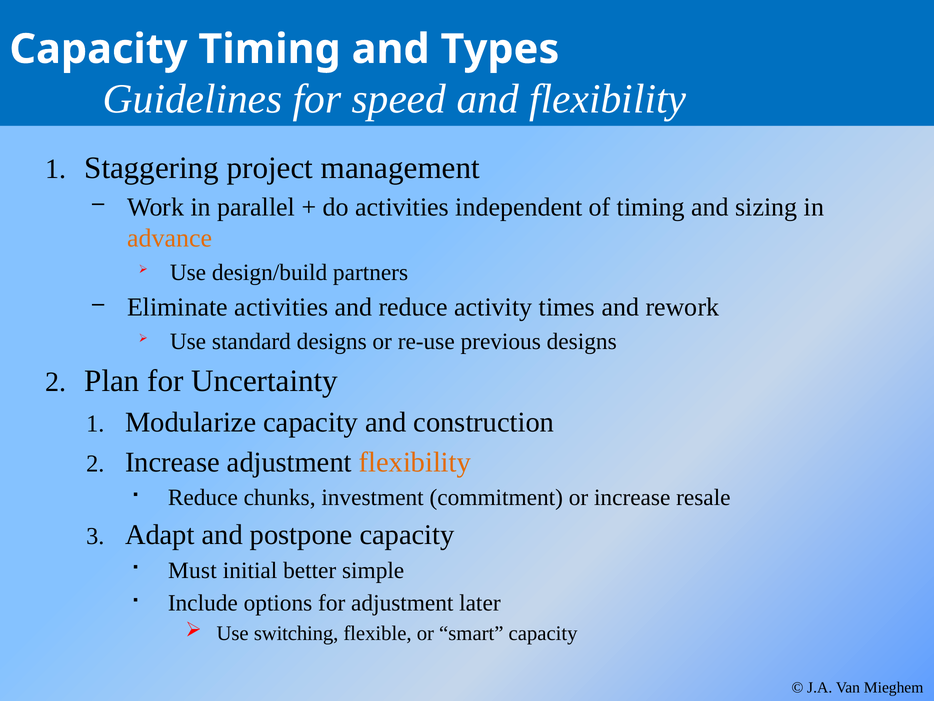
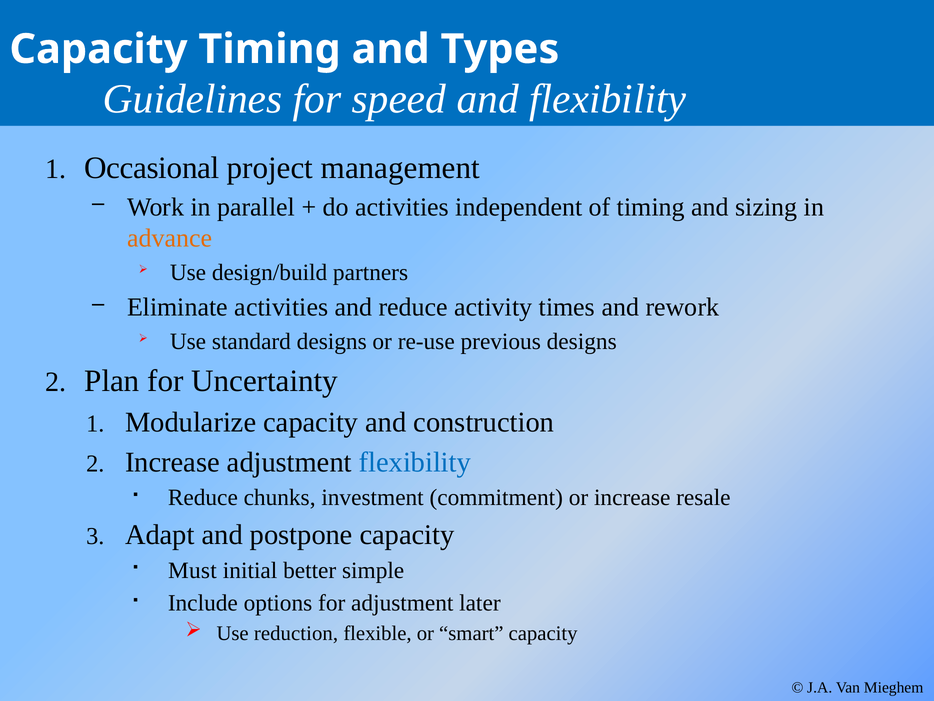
Staggering: Staggering -> Occasional
flexibility at (415, 462) colour: orange -> blue
switching: switching -> reduction
